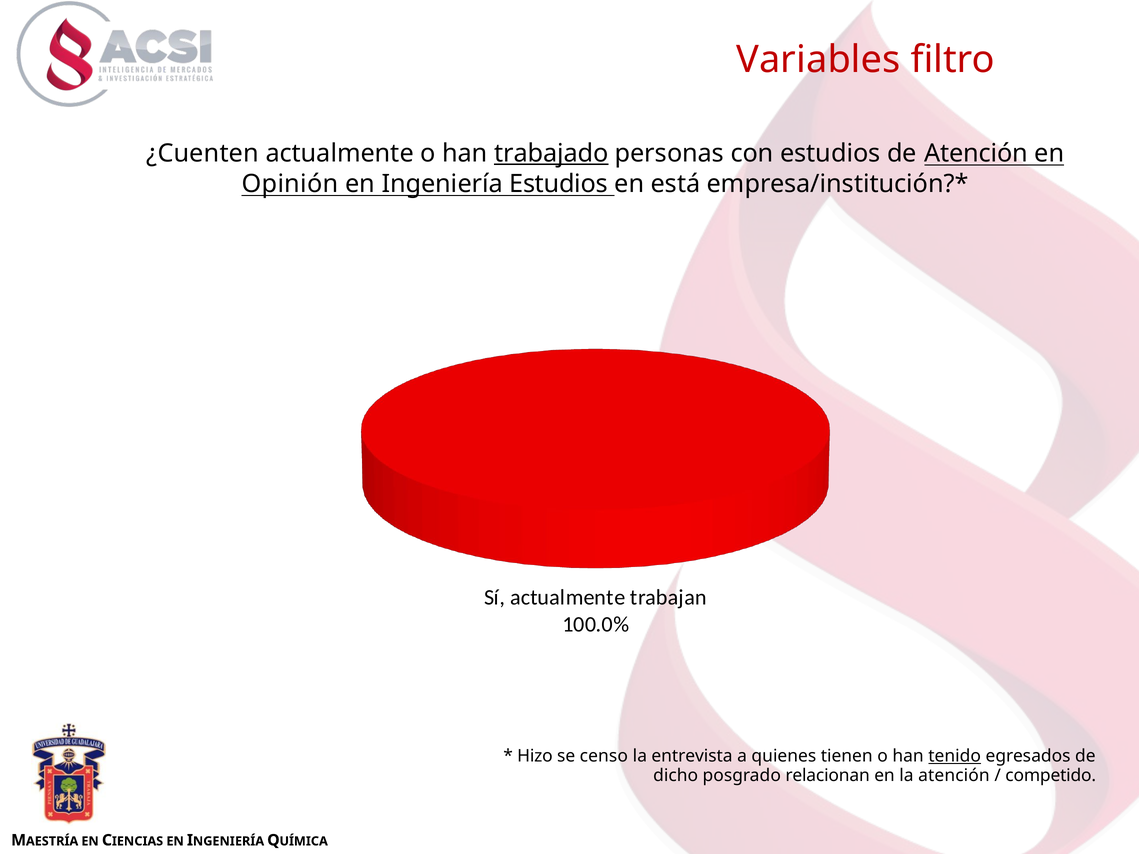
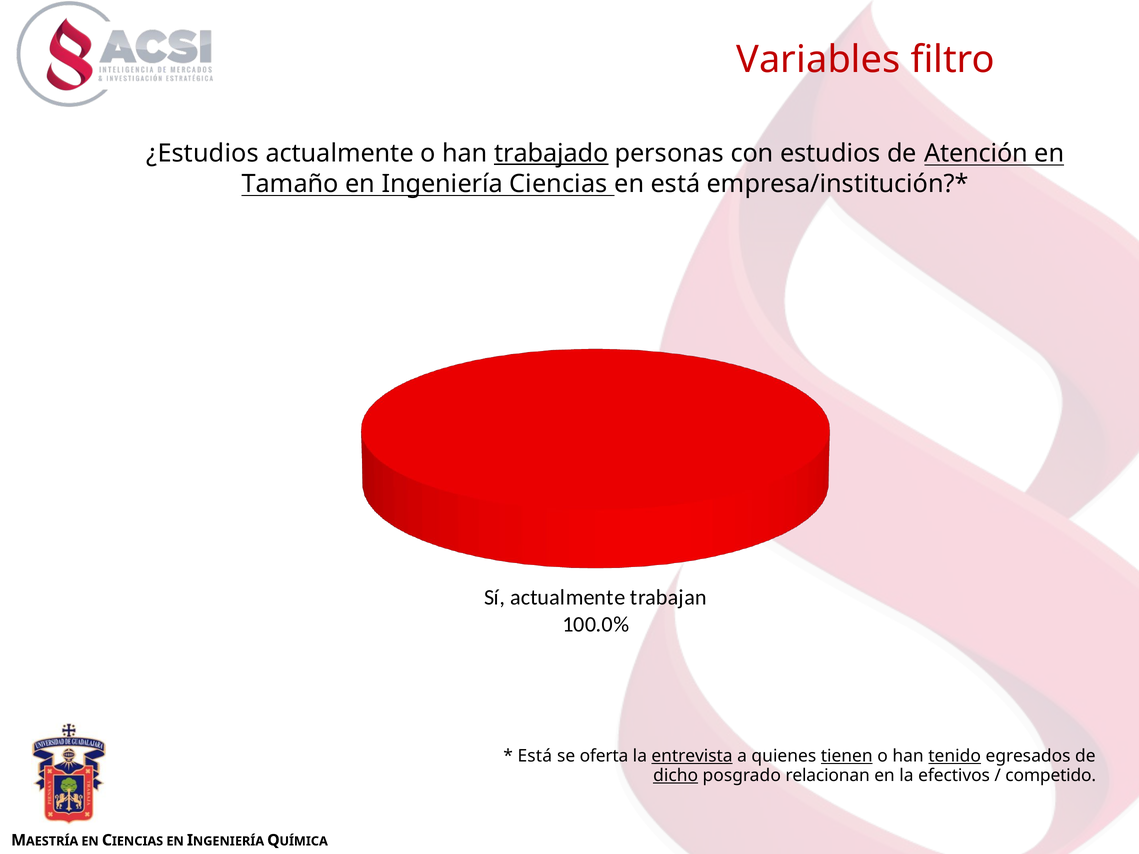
¿Cuenten: ¿Cuenten -> ¿Estudios
Opinión: Opinión -> Tamaño
Ingeniería Estudios: Estudios -> Ciencias
Hizo at (535, 756): Hizo -> Está
censo: censo -> oferta
entrevista underline: none -> present
tienen underline: none -> present
dicho underline: none -> present
la atención: atención -> efectivos
